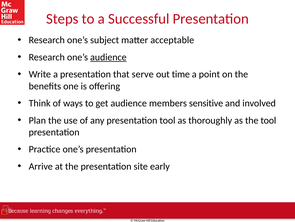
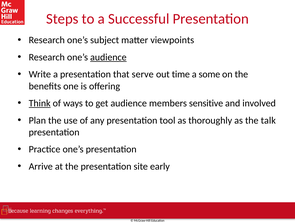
acceptable: acceptable -> viewpoints
point: point -> some
Think underline: none -> present
the tool: tool -> talk
